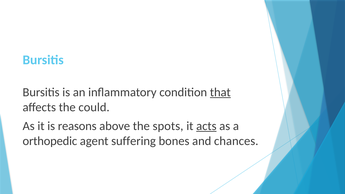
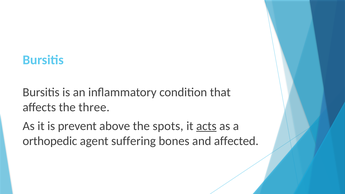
that underline: present -> none
could: could -> three
reasons: reasons -> prevent
chances: chances -> affected
